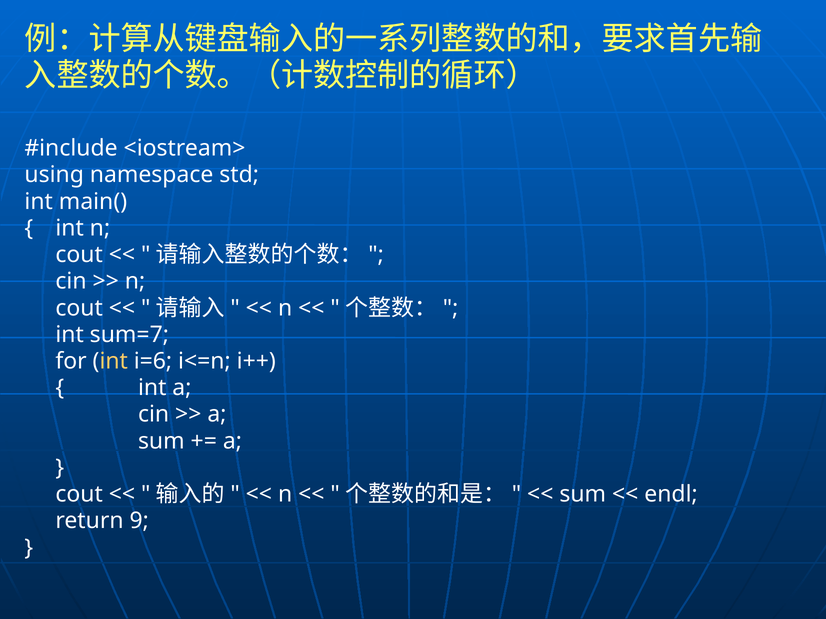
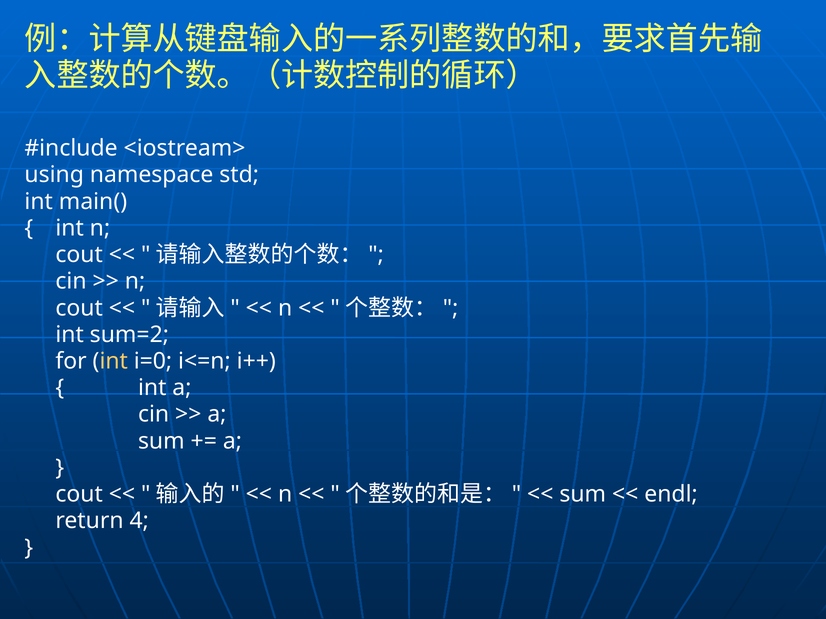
sum=7: sum=7 -> sum=2
i=6: i=6 -> i=0
9: 9 -> 4
